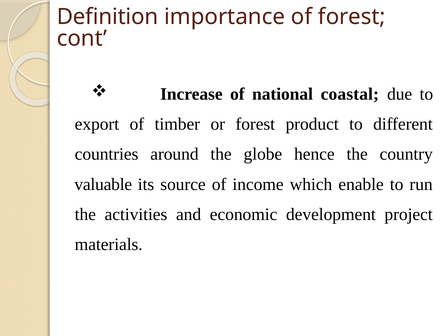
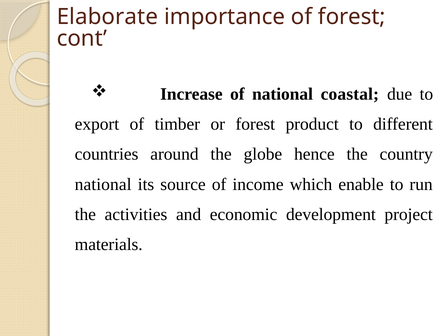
Definition: Definition -> Elaborate
valuable at (103, 184): valuable -> national
